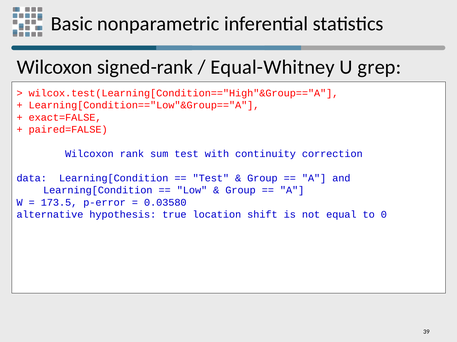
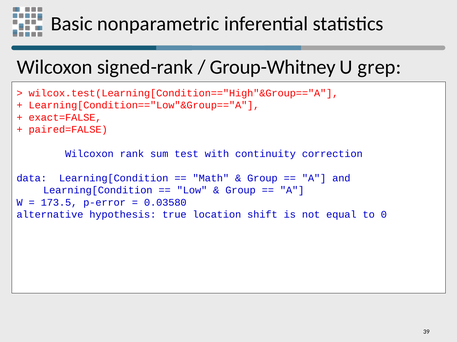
Equal-Whitney: Equal-Whitney -> Group-Whitney
Test at (211, 179): Test -> Math
